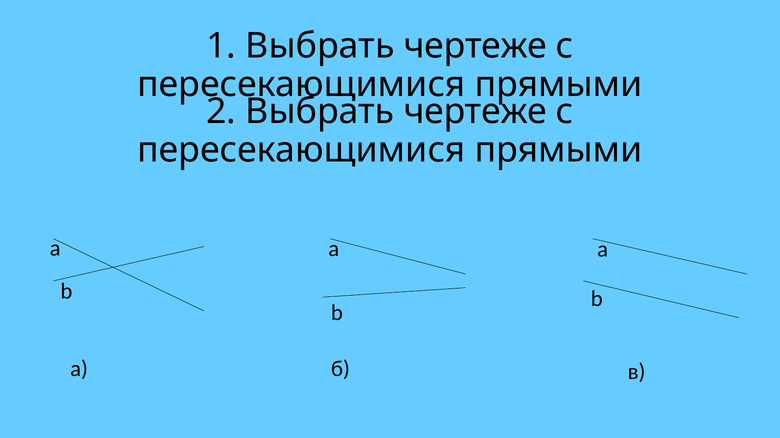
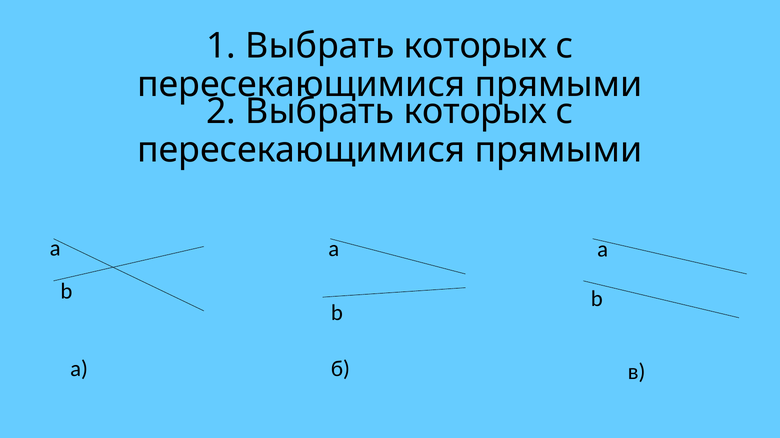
1 Выбрать чертеже: чертеже -> которых
2 Выбрать чертеже: чертеже -> которых
